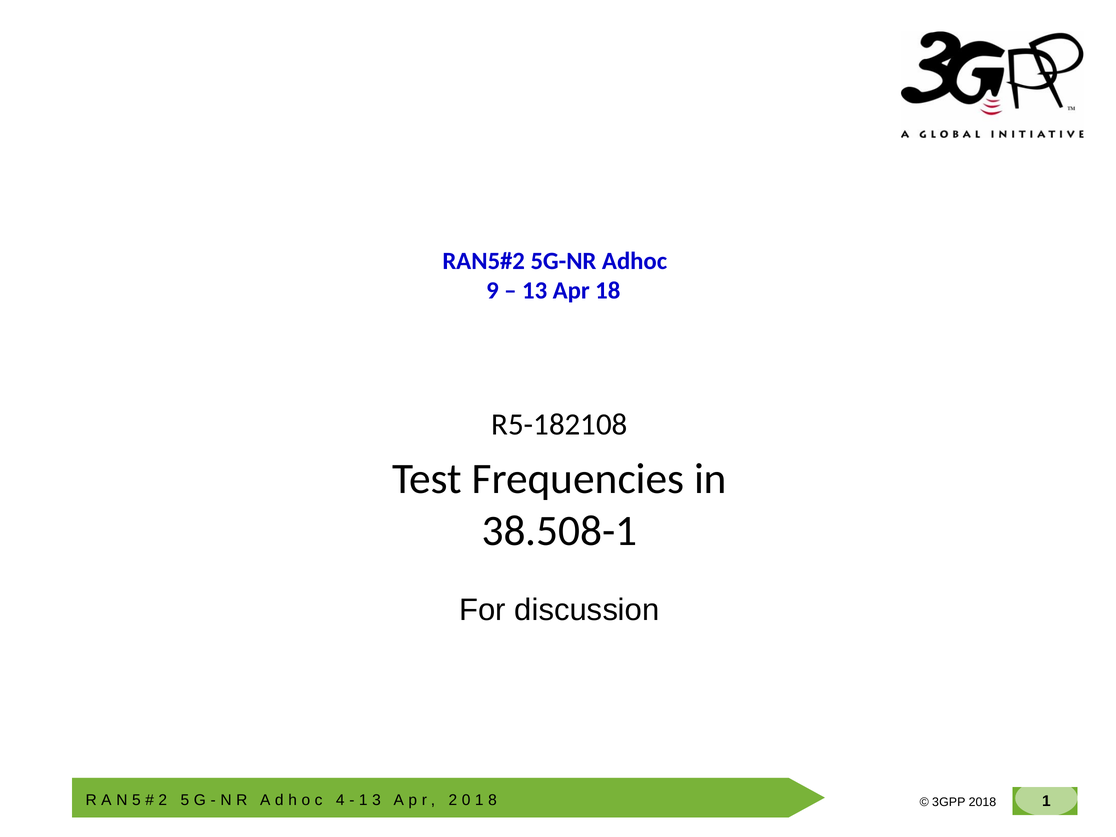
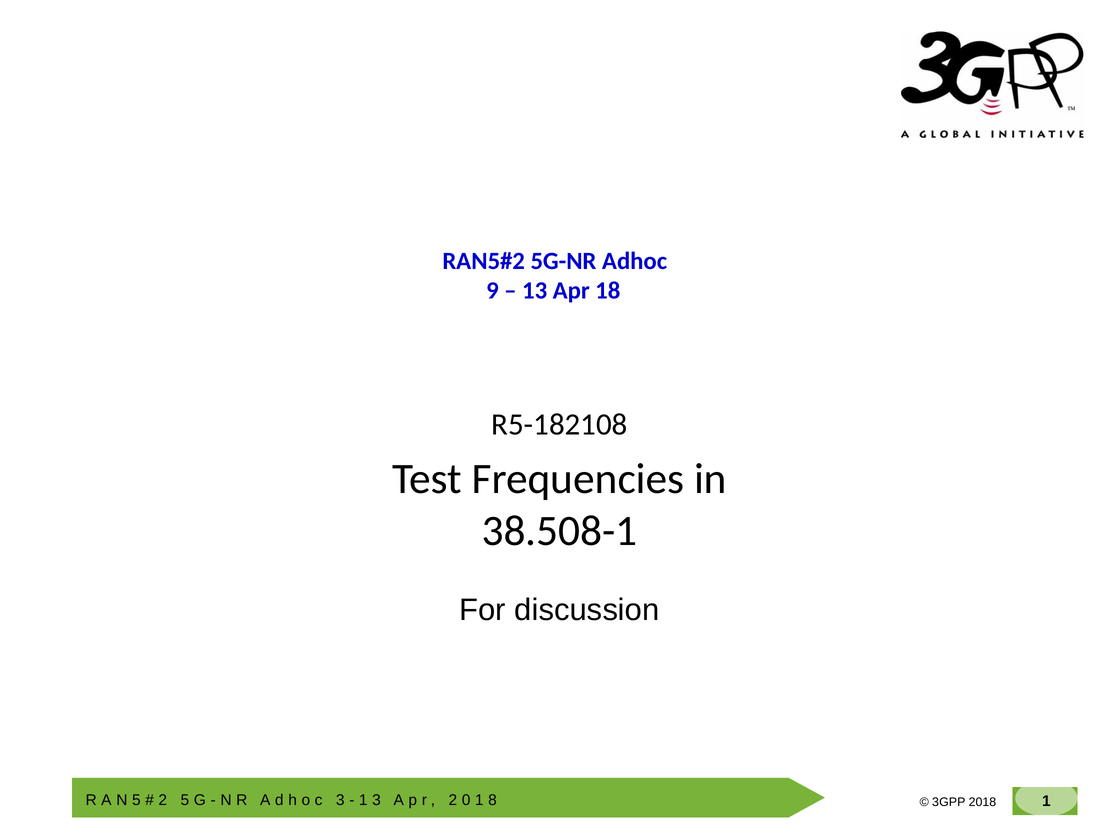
4 at (340, 800): 4 -> 3
